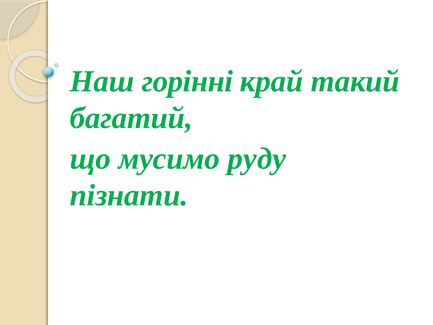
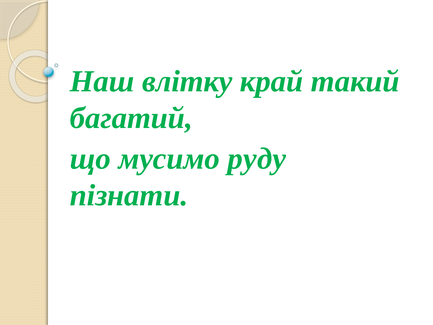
горінні: горінні -> влітку
